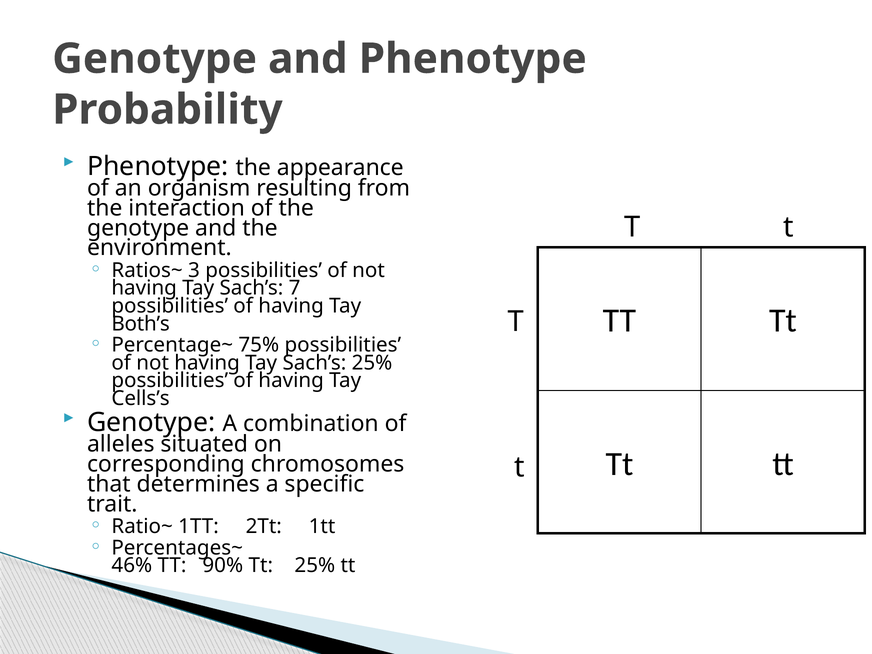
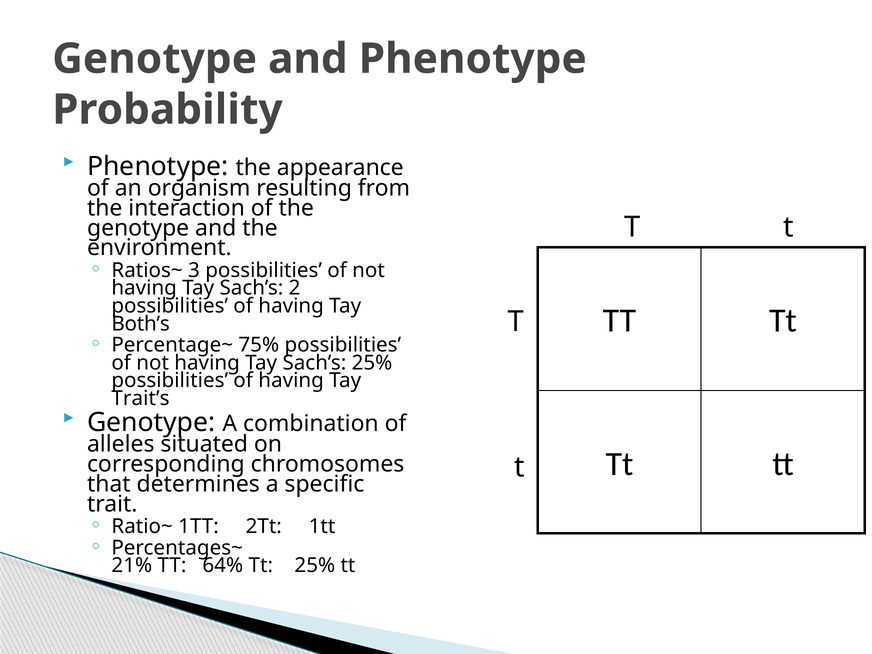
7: 7 -> 2
Cells’s: Cells’s -> Trait’s
46%: 46% -> 21%
90%: 90% -> 64%
